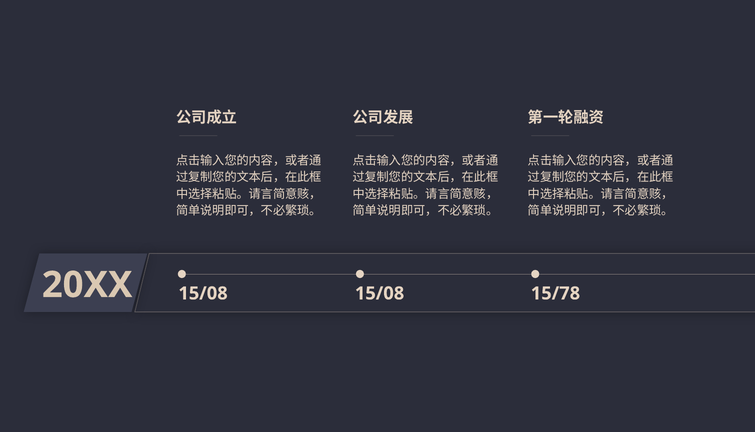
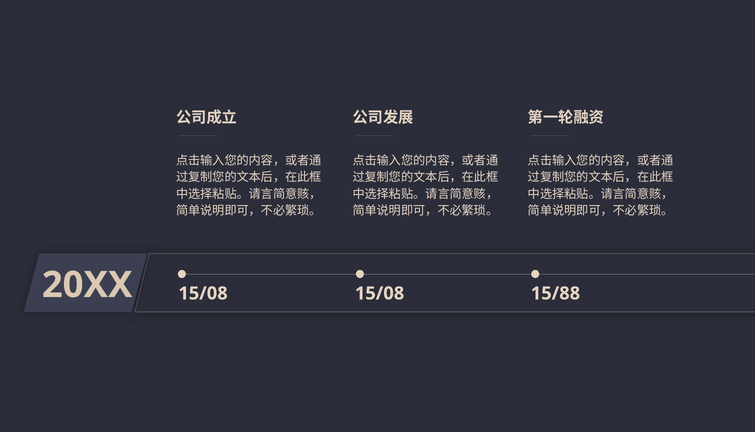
15/78: 15/78 -> 15/88
